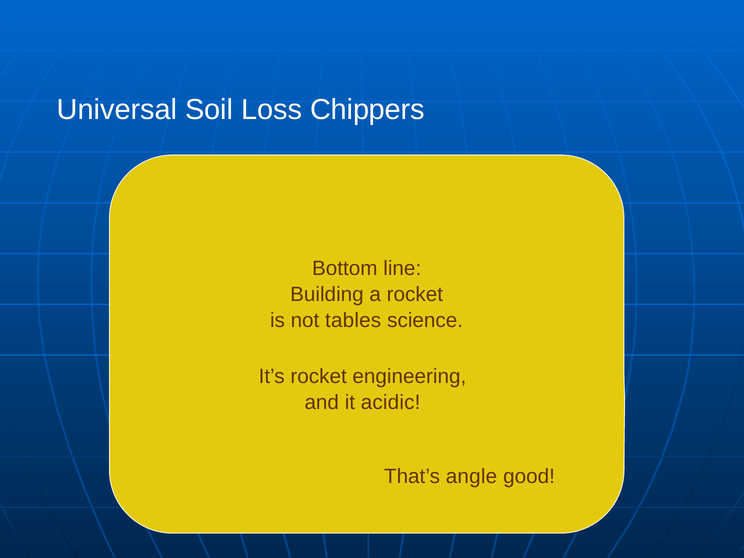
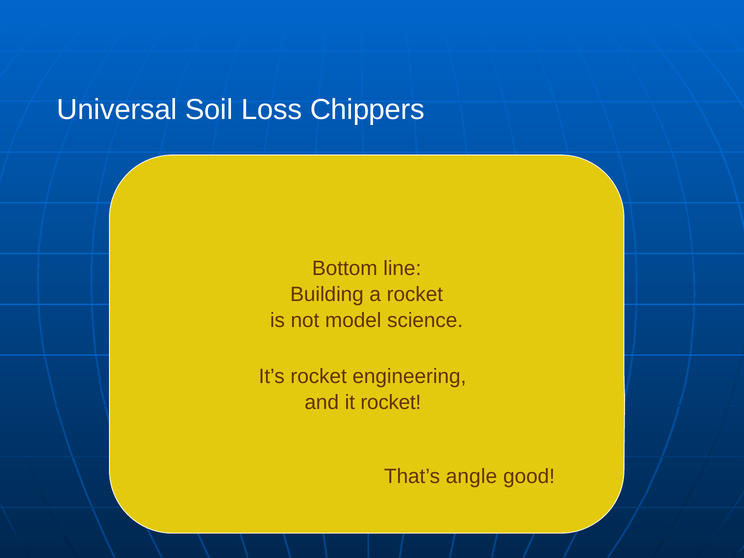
tables: tables -> model
it acidic: acidic -> rocket
